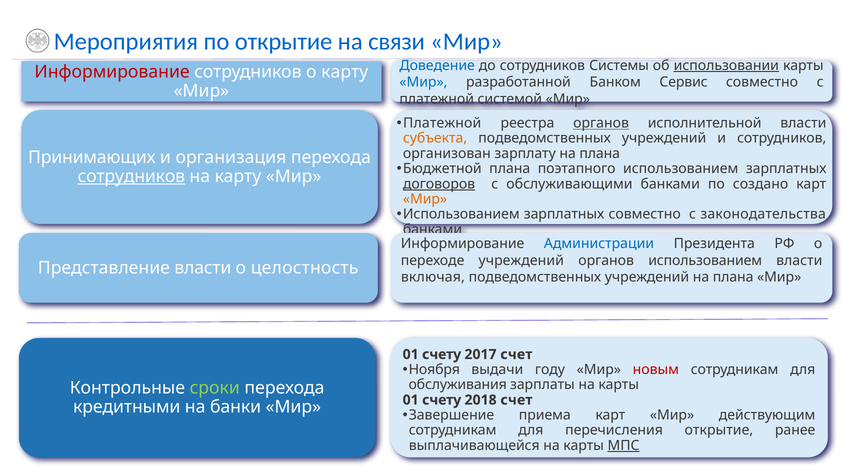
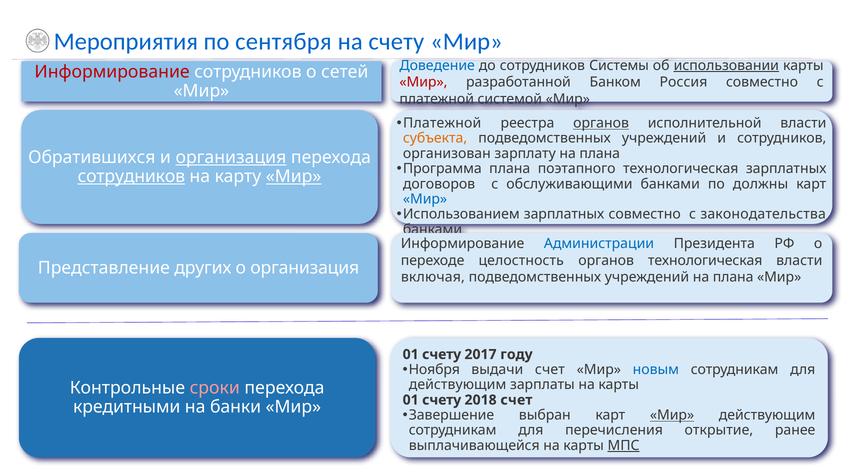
по открытие: открытие -> сентября
на связи: связи -> счету
о карту: карту -> сетей
Мир at (423, 82) colour: blue -> red
Сервис: Сервис -> Россия
Принимающих: Принимающих -> Обратившихся
организация at (231, 157) underline: none -> present
Бюджетной: Бюджетной -> Программа
поэтапного использованием: использованием -> технологическая
Мир at (294, 177) underline: none -> present
договоров underline: present -> none
создано: создано -> должны
Мир at (425, 199) colour: orange -> blue
переходе учреждений: учреждений -> целостность
органов использованием: использованием -> технологическая
Представление власти: власти -> других
о целостность: целостность -> организация
2017 счет: счет -> году
выдачи году: году -> счет
новым colour: red -> blue
обслуживания at (458, 385): обслуживания -> действующим
сроки colour: light green -> pink
приема: приема -> выбран
Мир at (672, 415) underline: none -> present
